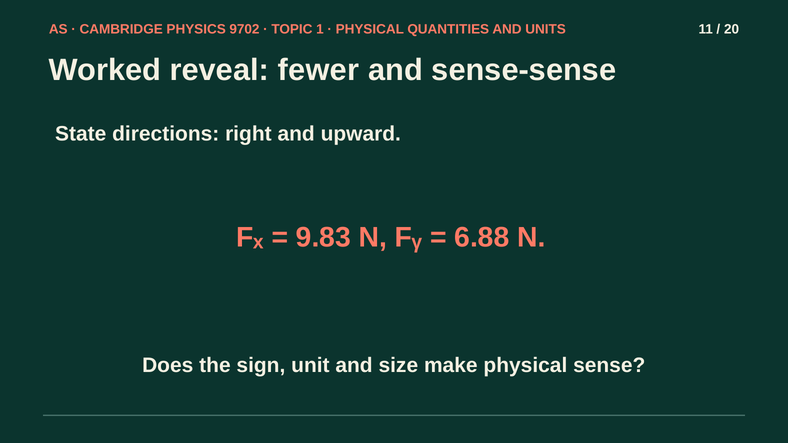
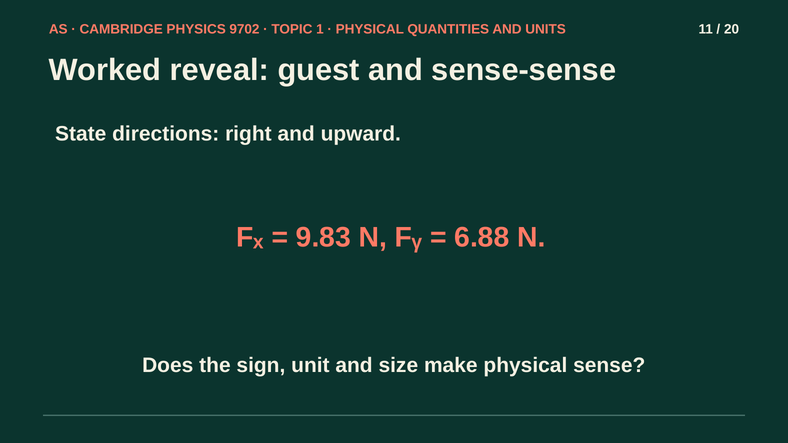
fewer: fewer -> guest
